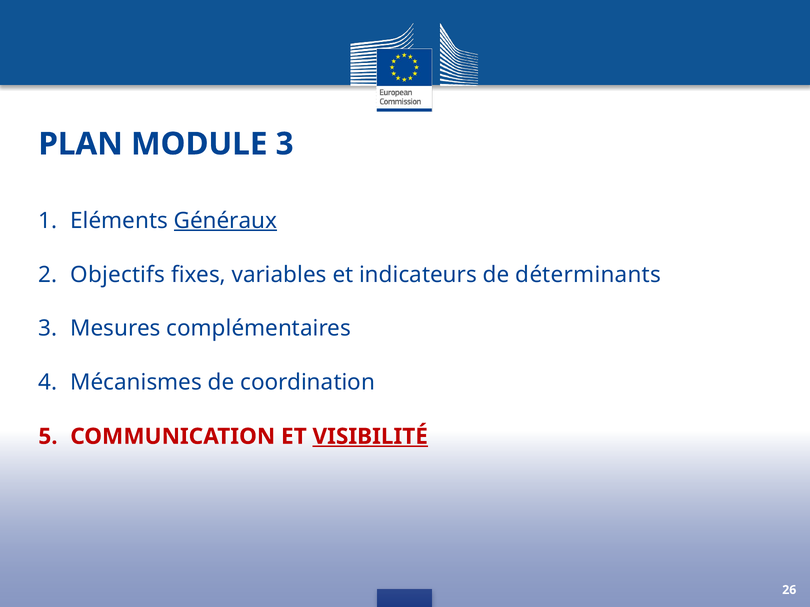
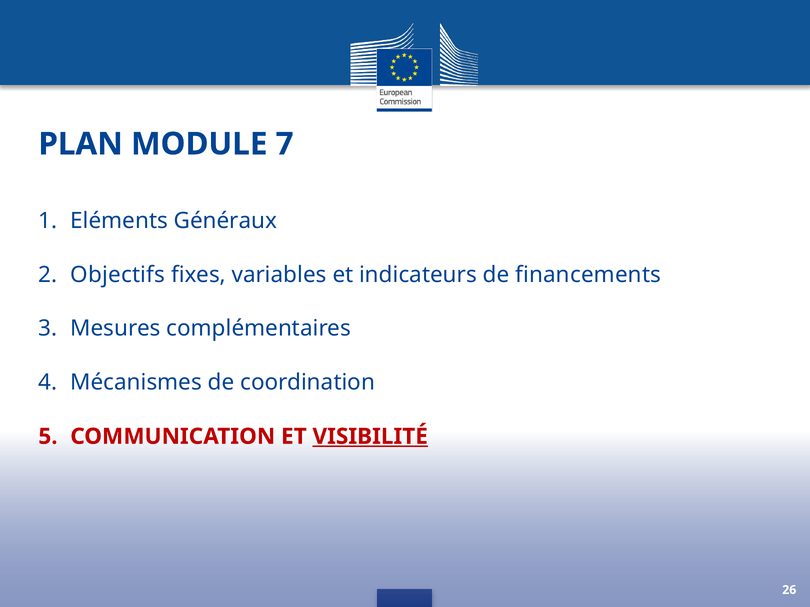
MODULE 3: 3 -> 7
Généraux underline: present -> none
déterminants: déterminants -> financements
